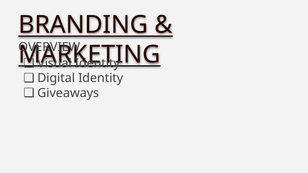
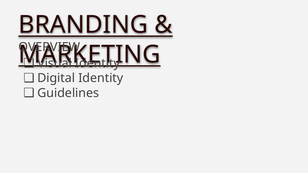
Giveaways: Giveaways -> Guidelines
